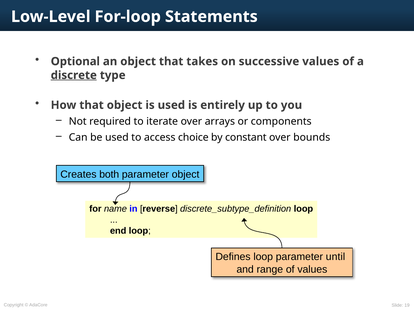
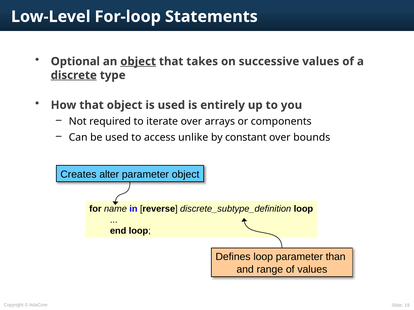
object at (138, 62) underline: none -> present
choice: choice -> unlike
both: both -> alter
until: until -> than
